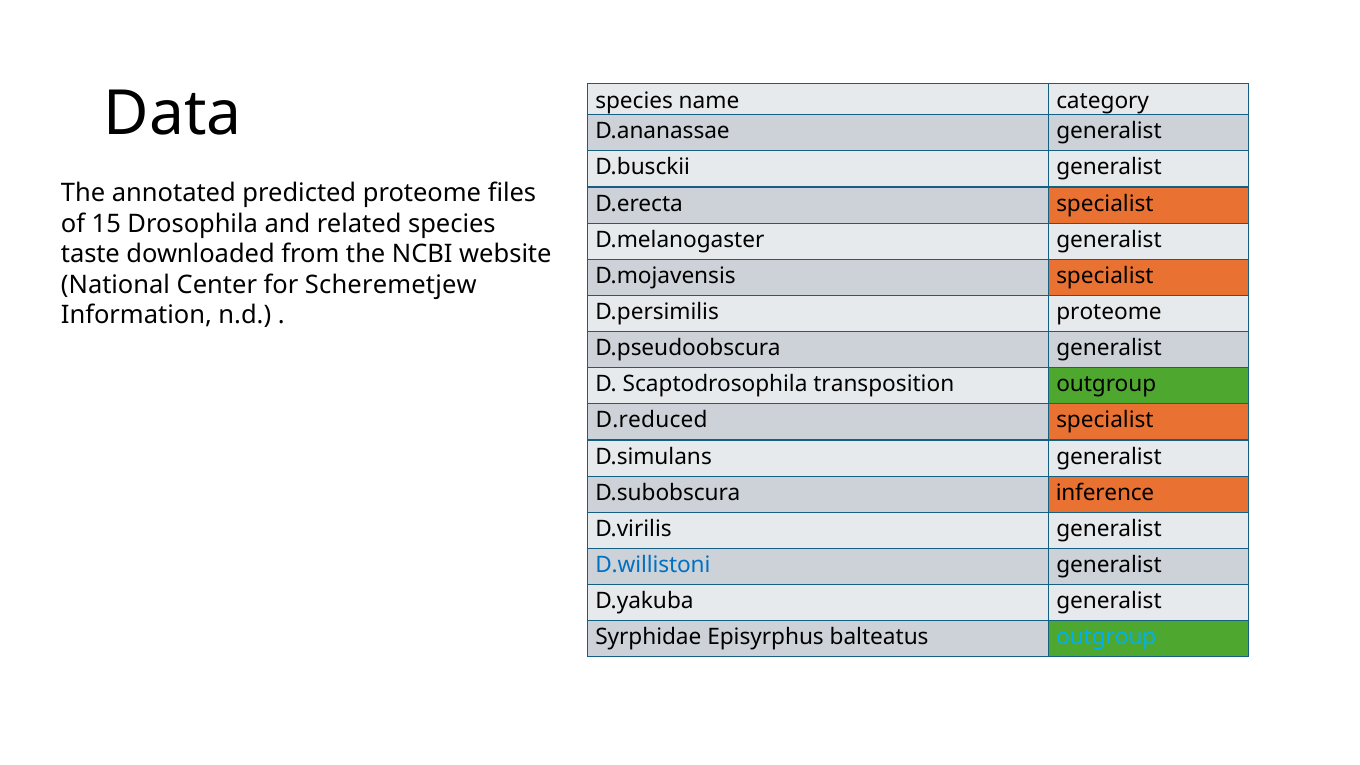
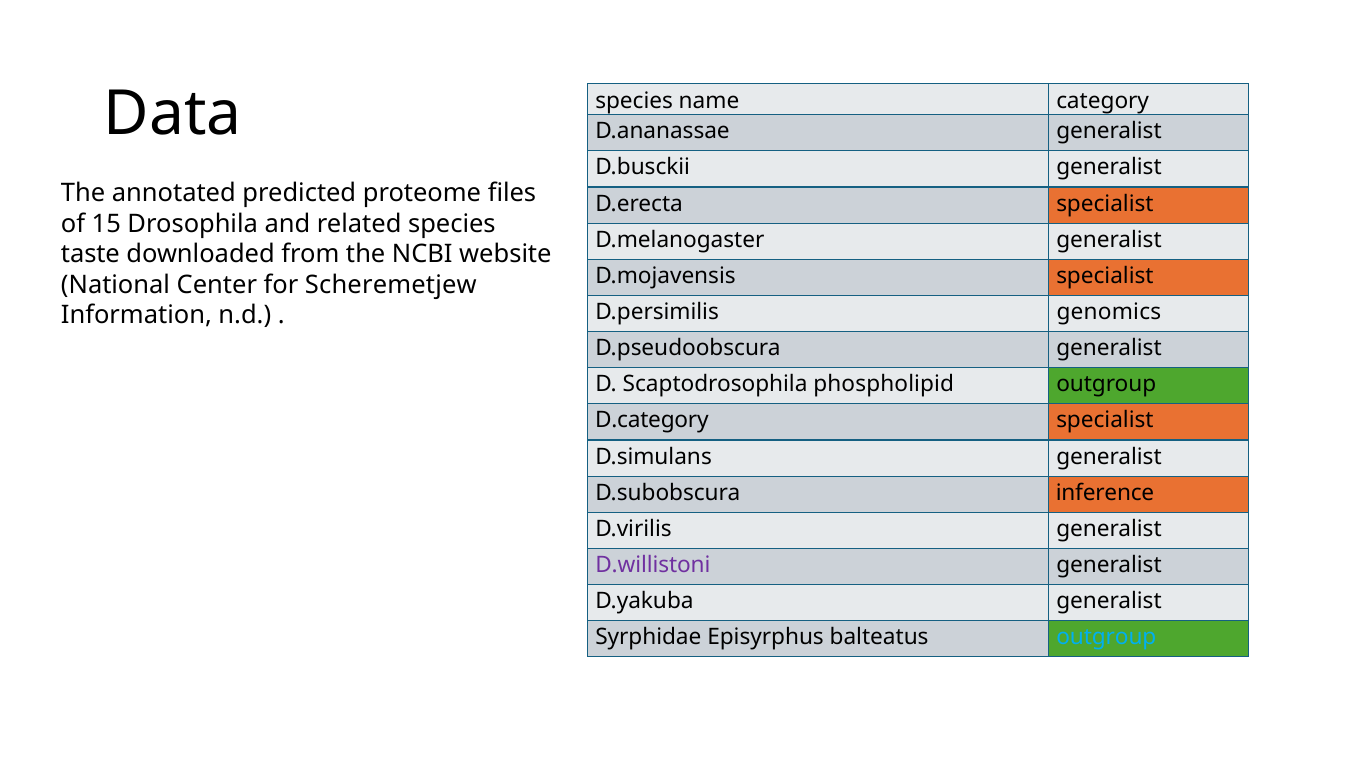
D.persimilis proteome: proteome -> genomics
transposition: transposition -> phospholipid
D.reduced: D.reduced -> D.category
D.willistoni colour: blue -> purple
